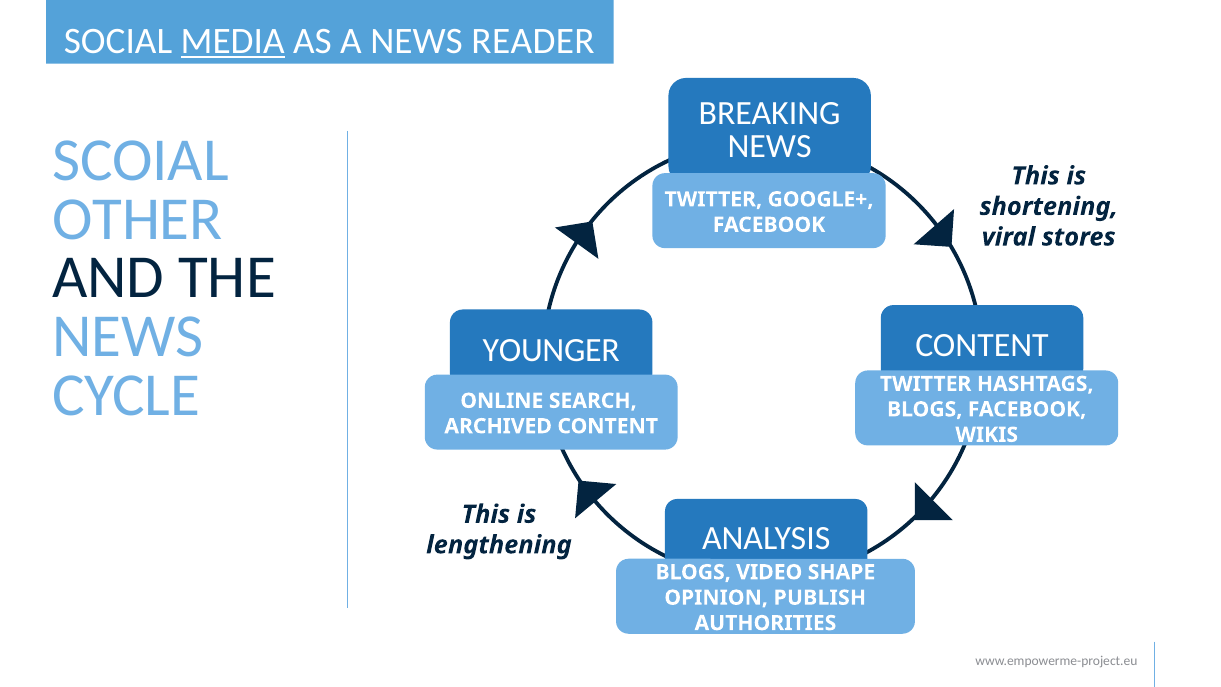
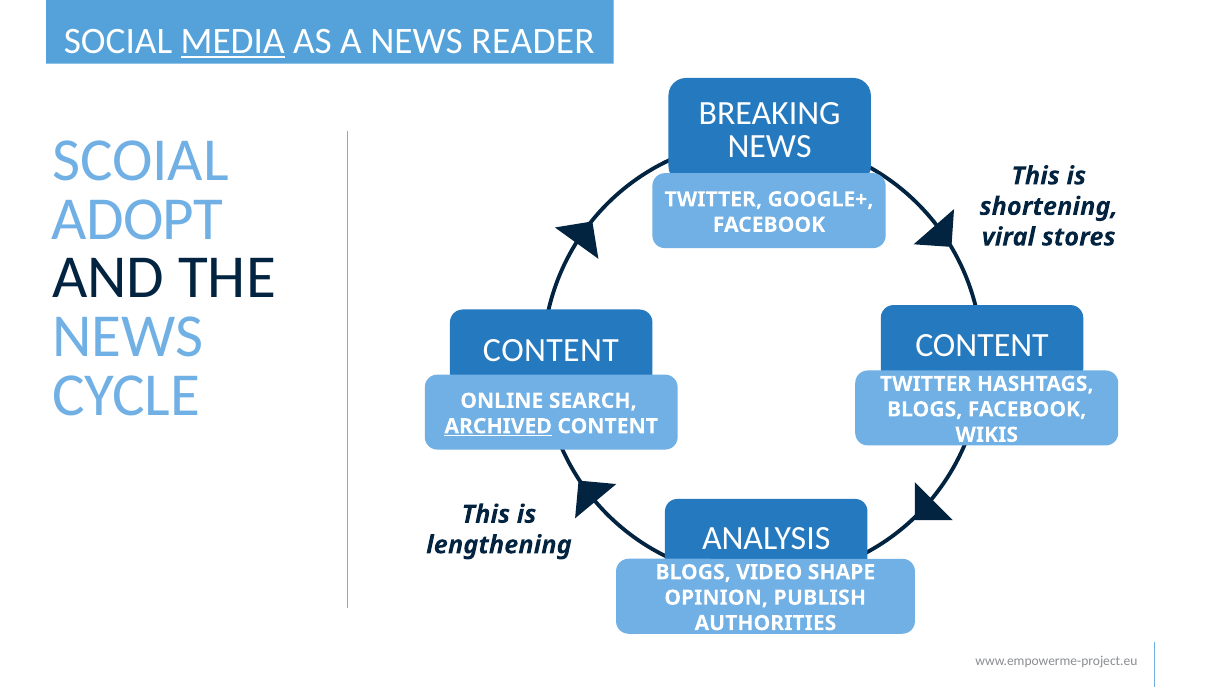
OTHER: OTHER -> ADOPT
YOUNGER at (551, 350): YOUNGER -> CONTENT
ARCHIVED underline: none -> present
